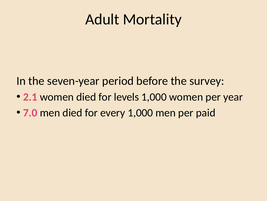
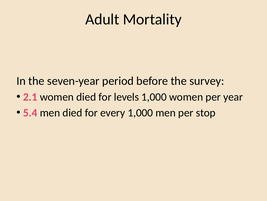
7.0: 7.0 -> 5.4
paid: paid -> stop
